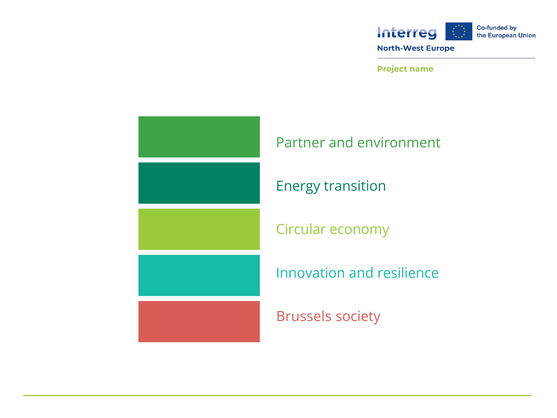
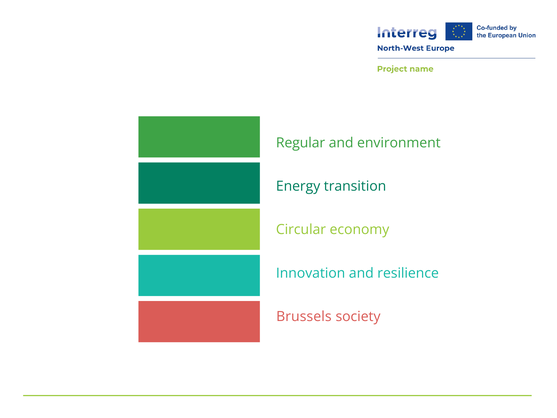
Partner: Partner -> Regular
